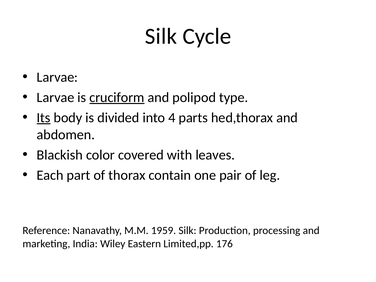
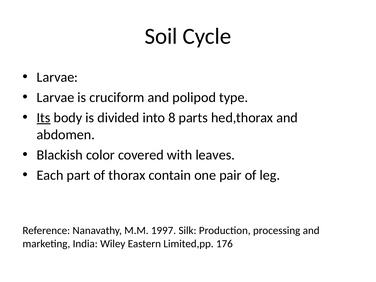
Silk at (161, 36): Silk -> Soil
cruciform underline: present -> none
4: 4 -> 8
1959: 1959 -> 1997
